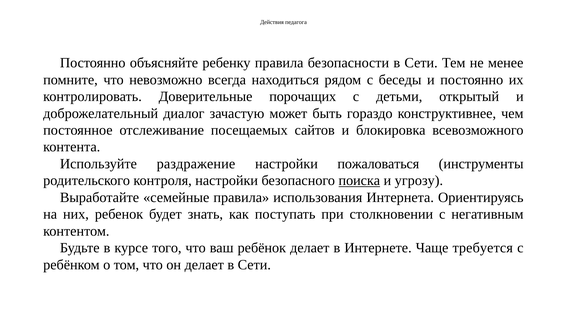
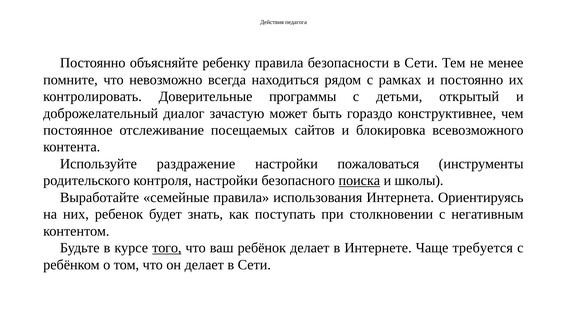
беседы: беседы -> рамках
порочащих: порочащих -> программы
угрозу: угрозу -> школы
того underline: none -> present
